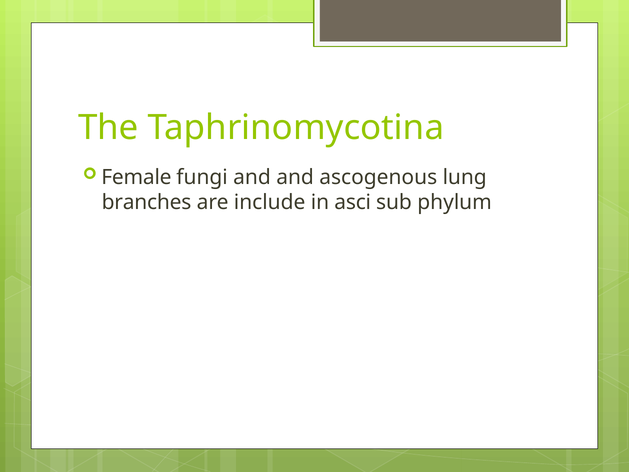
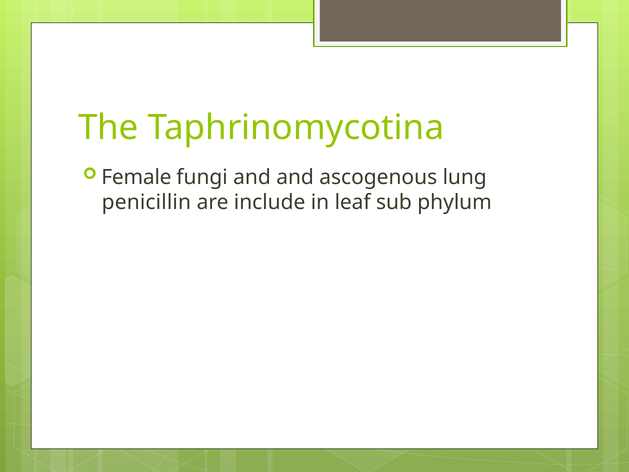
branches: branches -> penicillin
asci: asci -> leaf
